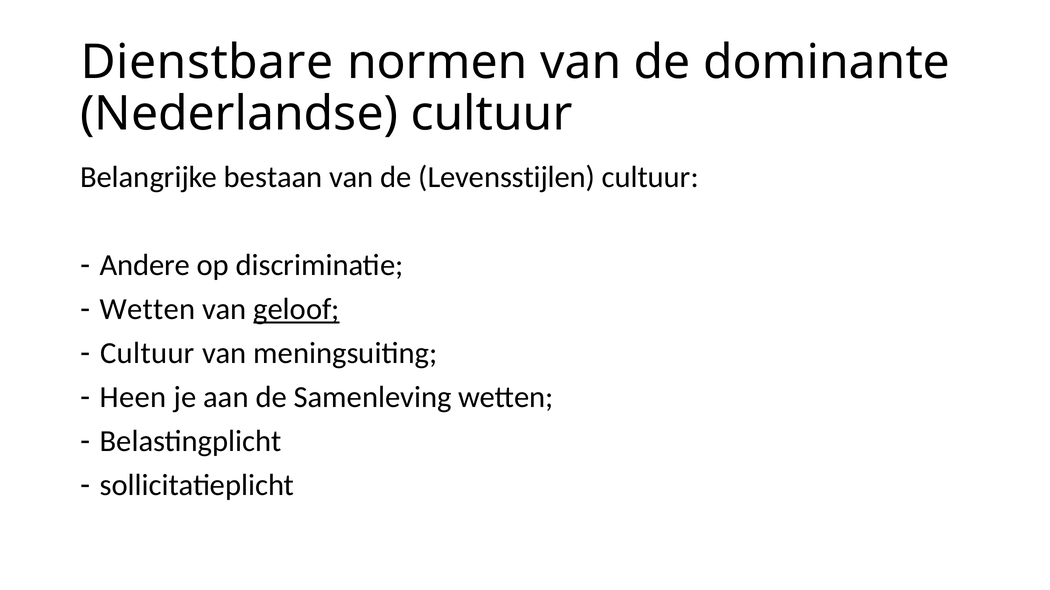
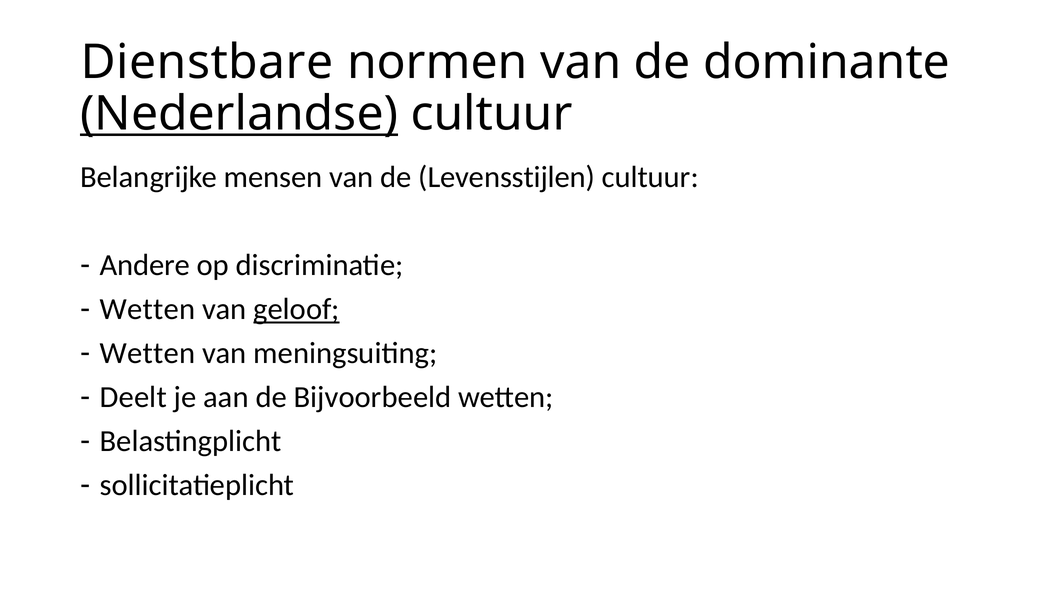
Nederlandse underline: none -> present
bestaan: bestaan -> mensen
Cultuur at (147, 354): Cultuur -> Wetten
Heen: Heen -> Deelt
Samenleving: Samenleving -> Bijvoorbeeld
